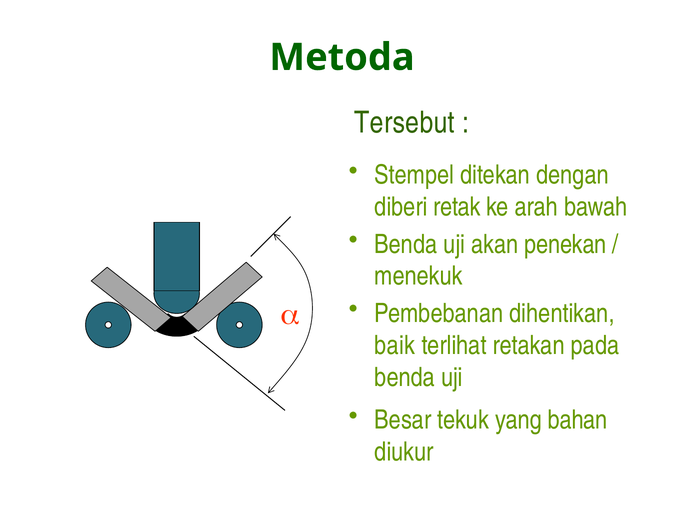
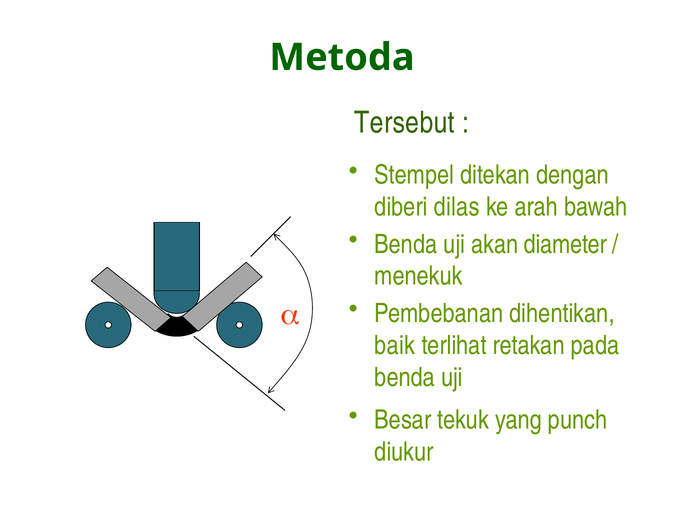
retak: retak -> dilas
penekan: penekan -> diameter
bahan: bahan -> punch
